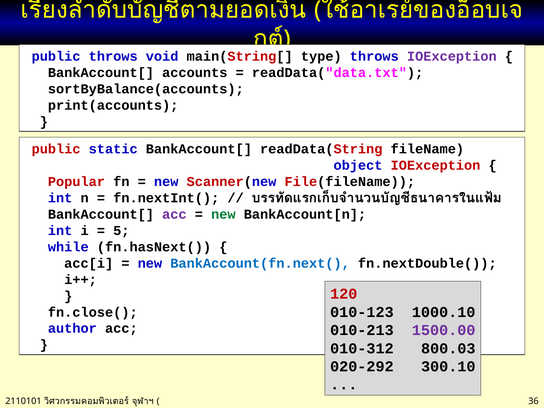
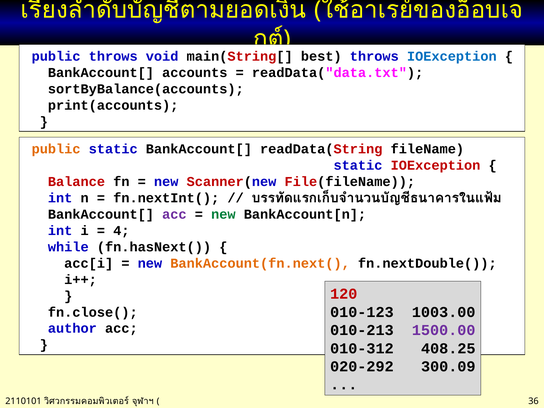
type: type -> best
IOException at (452, 56) colour: purple -> blue
public at (56, 149) colour: red -> orange
object at (358, 165): object -> static
Popular: Popular -> Balance
5: 5 -> 4
BankAccount(fn.next( colour: blue -> orange
1000.10: 1000.10 -> 1003.00
800.03: 800.03 -> 408.25
300.10: 300.10 -> 300.09
